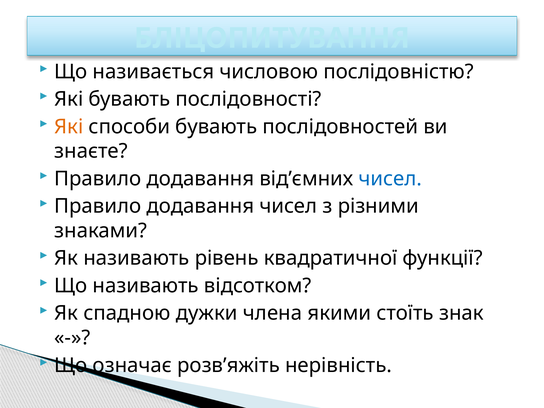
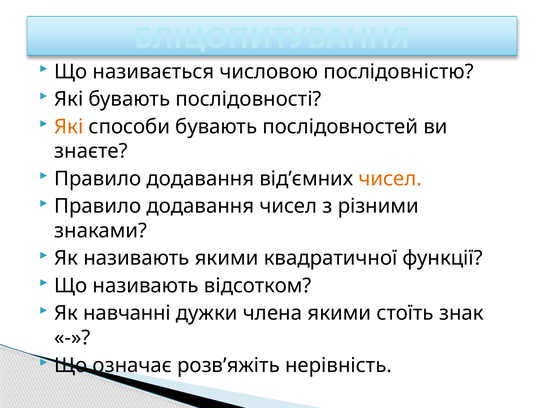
чисел at (390, 179) colour: blue -> orange
називають рівень: рівень -> якими
спадною: спадною -> навчанні
